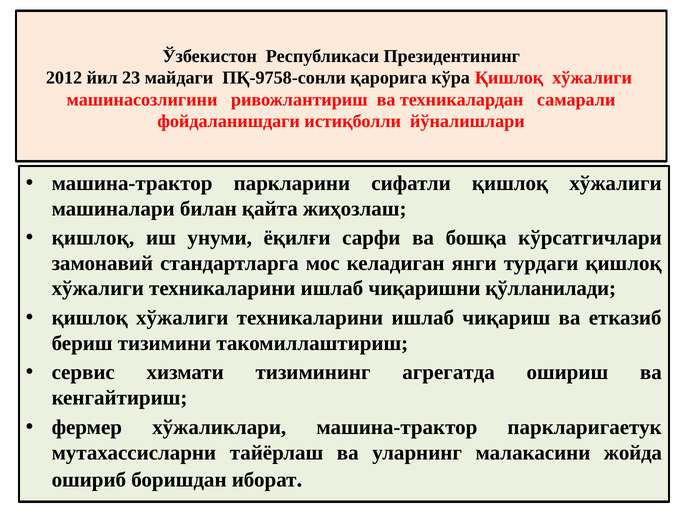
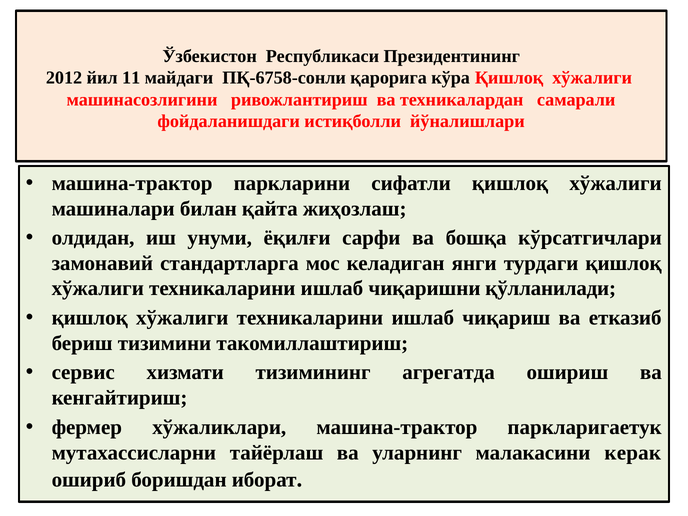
23: 23 -> 11
ПҚ-9758-сонли: ПҚ-9758-сонли -> ПҚ-6758-сонли
қишлоқ at (93, 238): қишлоқ -> олдидан
жойда: жойда -> керак
